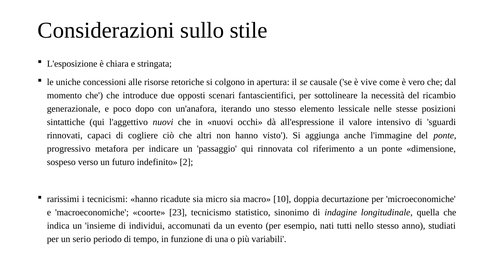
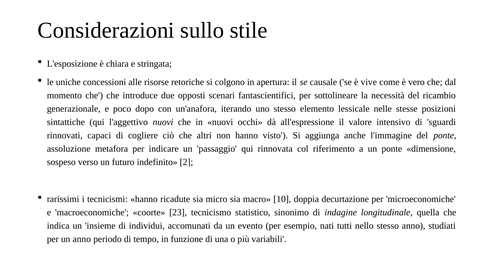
progressivo: progressivo -> assoluzione
un serio: serio -> anno
